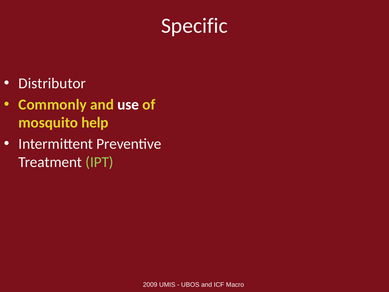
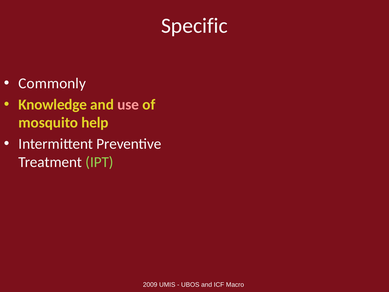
Distributor: Distributor -> Commonly
Commonly: Commonly -> Knowledge
use colour: white -> pink
